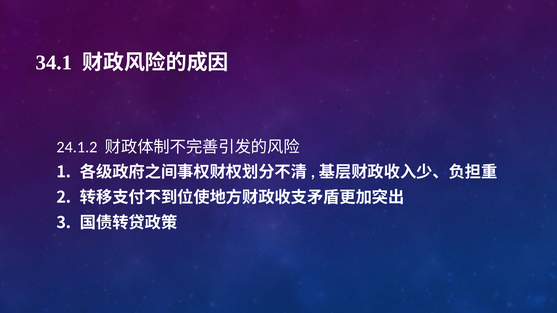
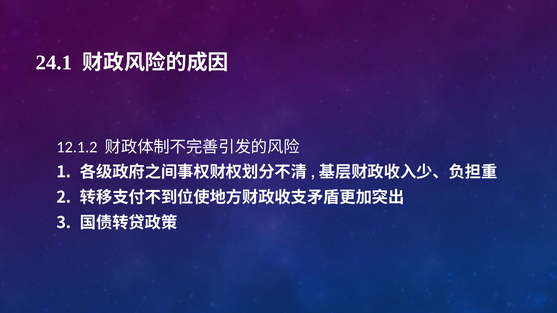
34.1: 34.1 -> 24.1
24.1.2: 24.1.2 -> 12.1.2
